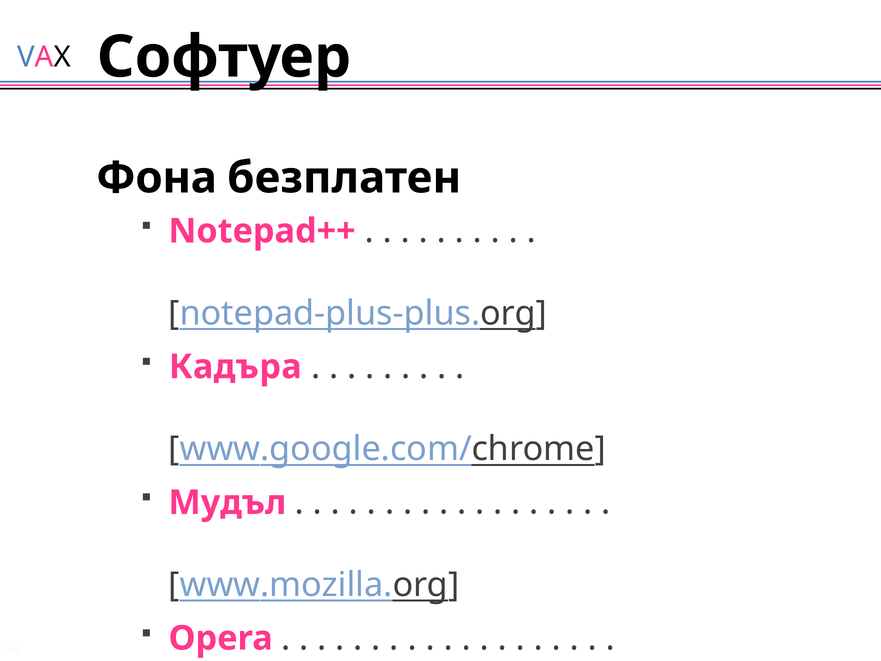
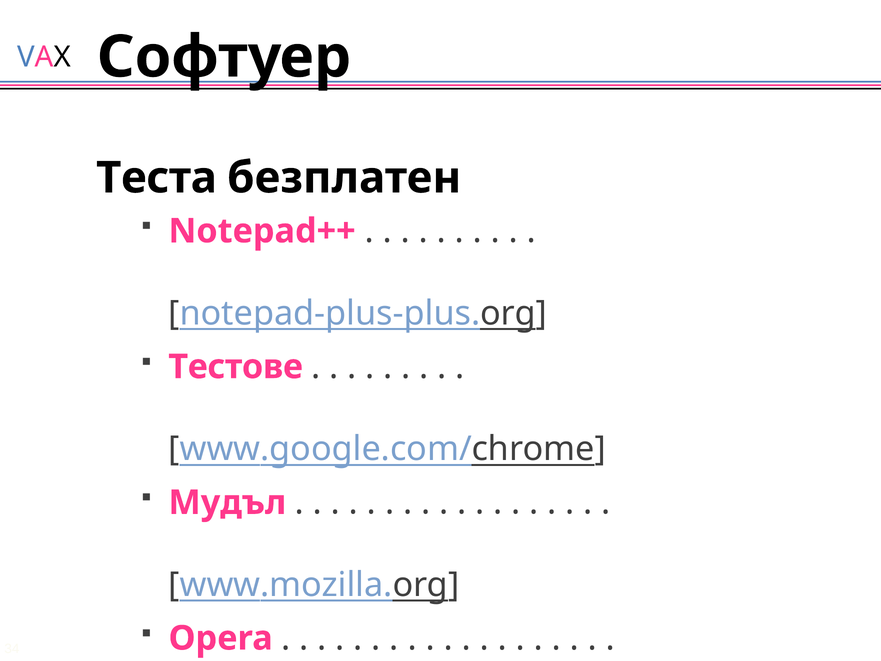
Фона: Фона -> Теста
Кадъра: Кадъра -> Тестове
